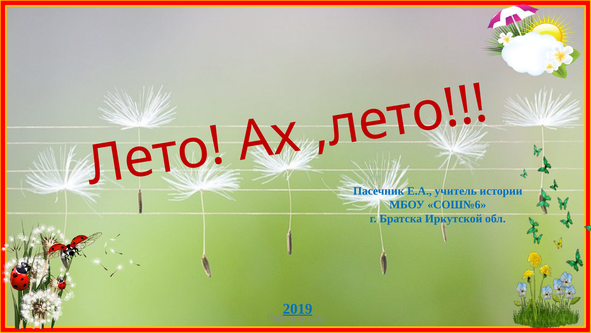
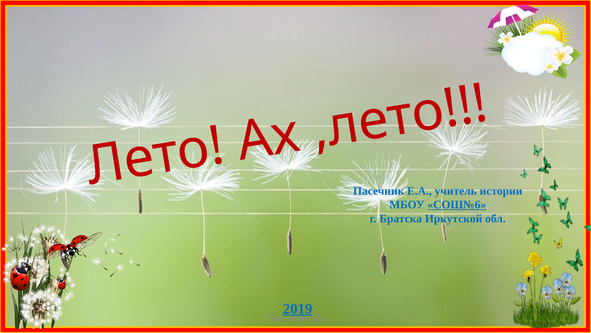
СОШ№6 underline: none -> present
